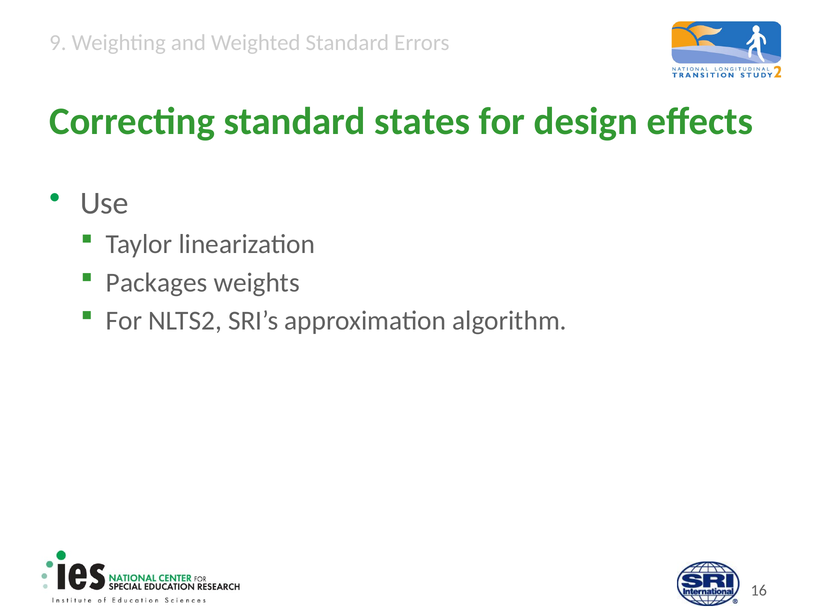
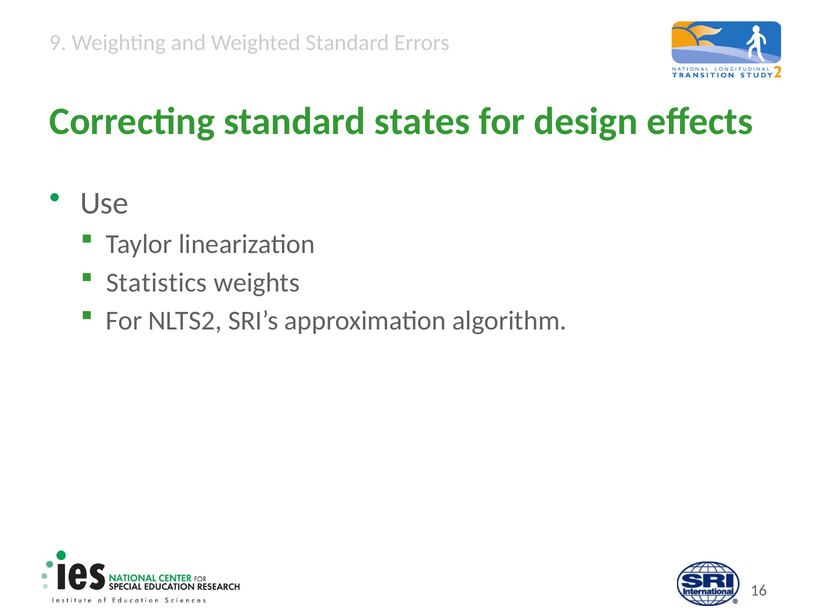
Packages: Packages -> Statistics
